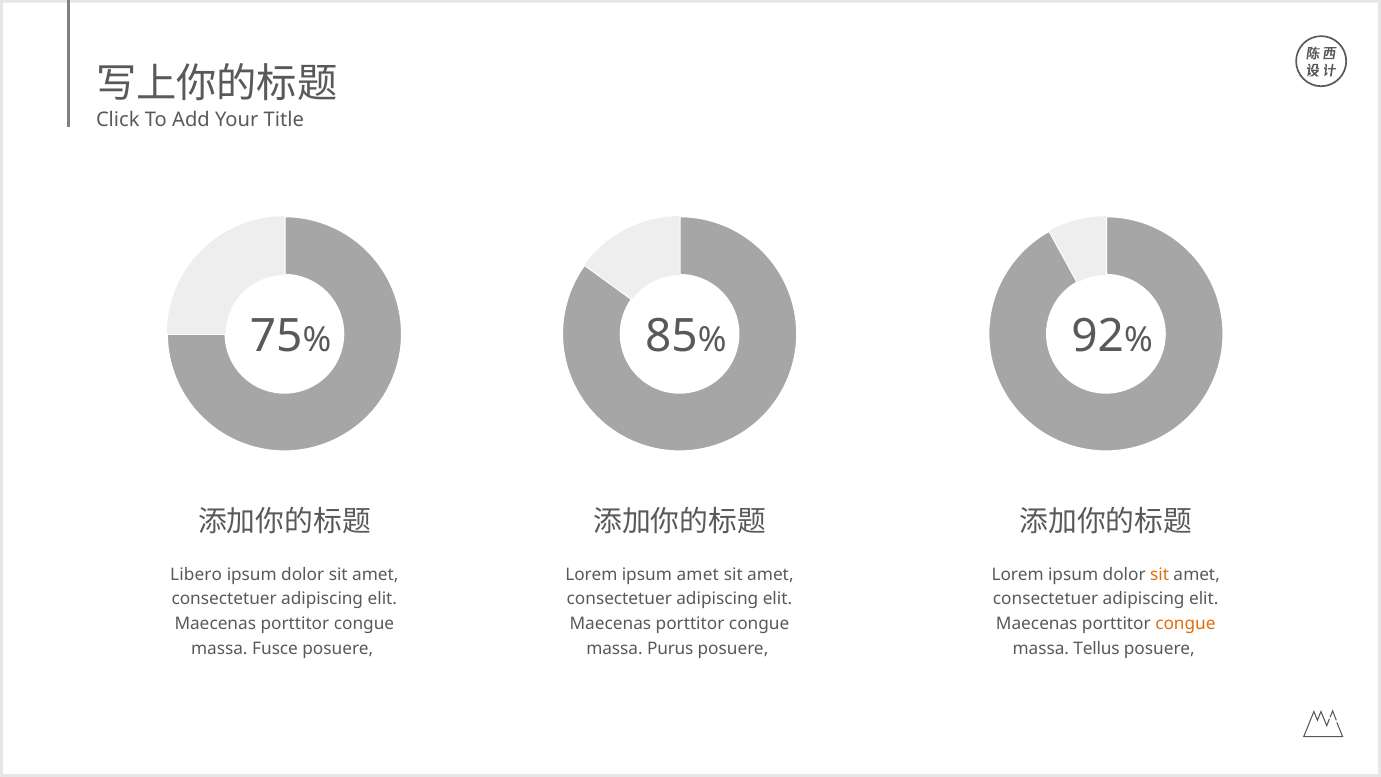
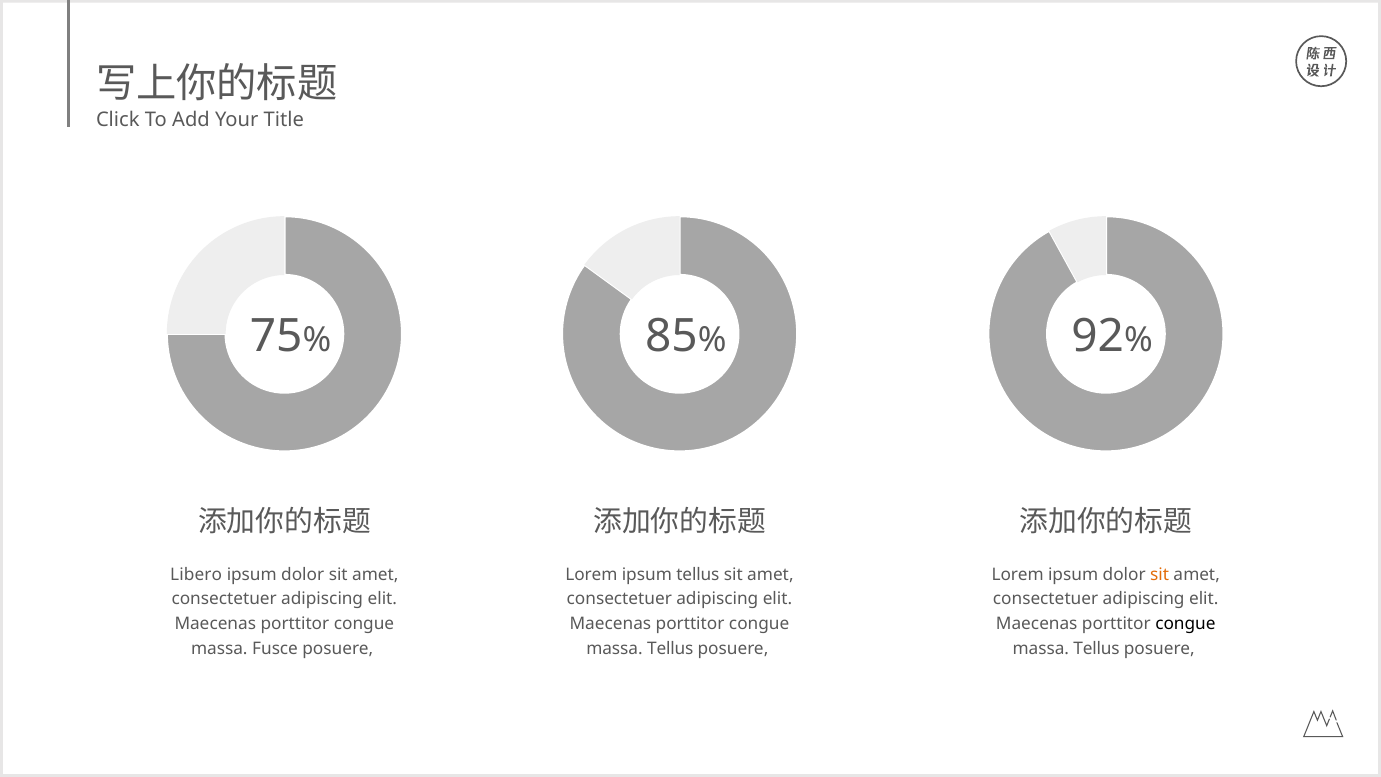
ipsum amet: amet -> tellus
congue at (1185, 624) colour: orange -> black
Purus at (670, 649): Purus -> Tellus
